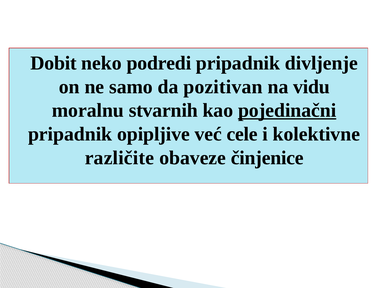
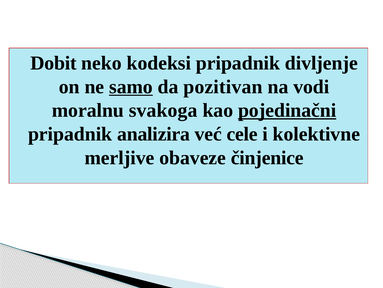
podredi: podredi -> kodeksi
samo underline: none -> present
vidu: vidu -> vodi
stvarnih: stvarnih -> svakoga
opipljive: opipljive -> analizira
različite: različite -> merljive
